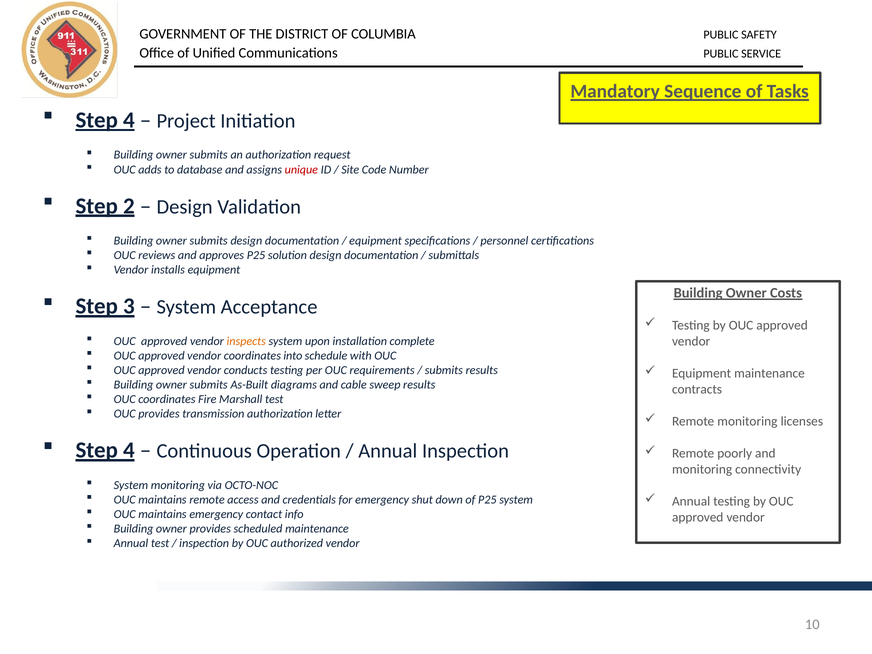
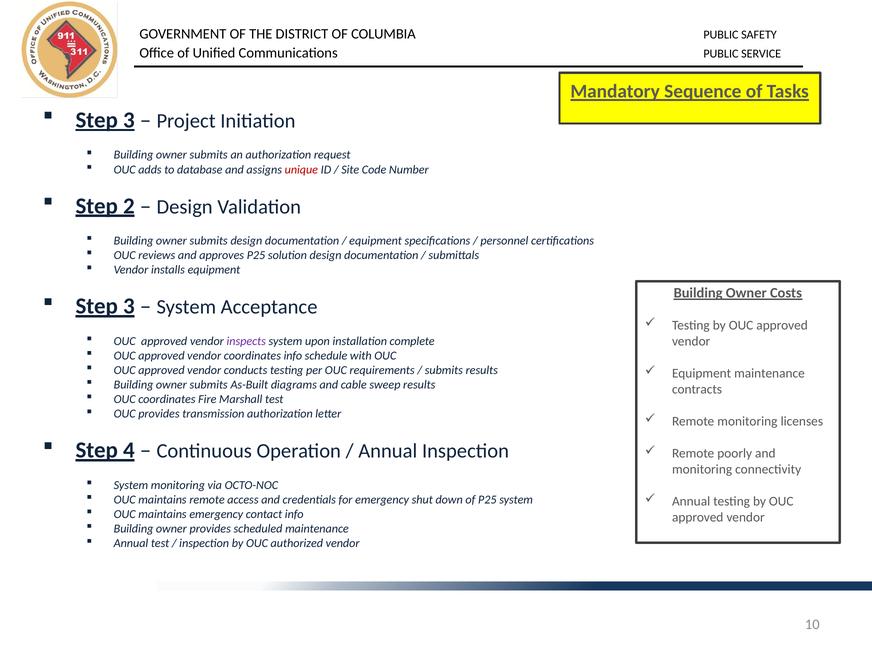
4 at (129, 120): 4 -> 3
inspects colour: orange -> purple
coordinates into: into -> info
